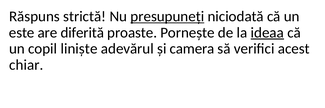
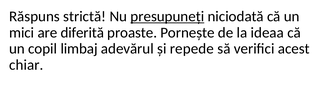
este: este -> mici
ideaa underline: present -> none
liniște: liniște -> limbaj
camera: camera -> repede
